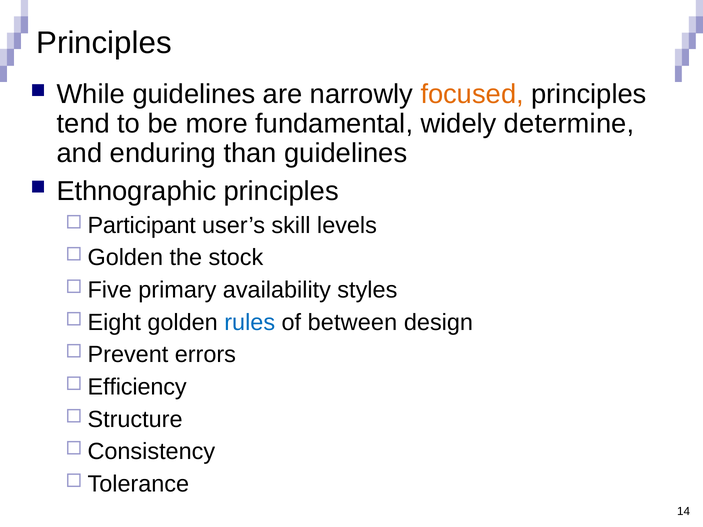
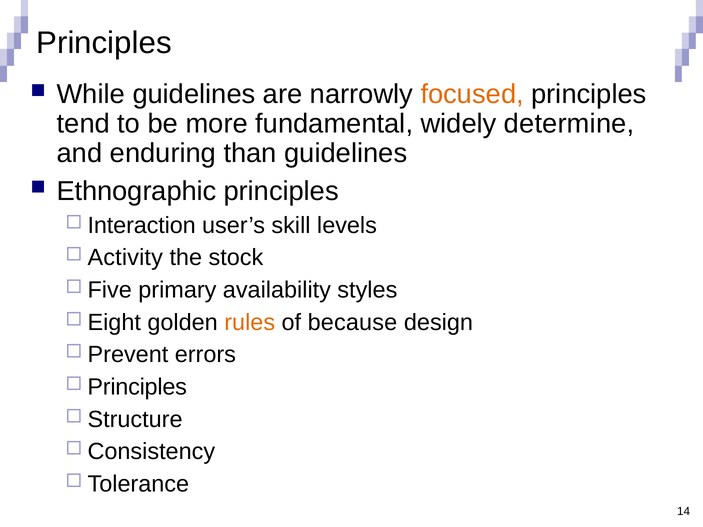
Participant: Participant -> Interaction
Golden at (125, 258): Golden -> Activity
rules colour: blue -> orange
between: between -> because
Efficiency at (137, 387): Efficiency -> Principles
